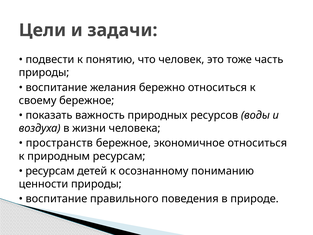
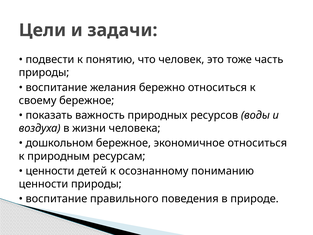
пространств: пространств -> дошкольном
ресурсам at (50, 171): ресурсам -> ценности
